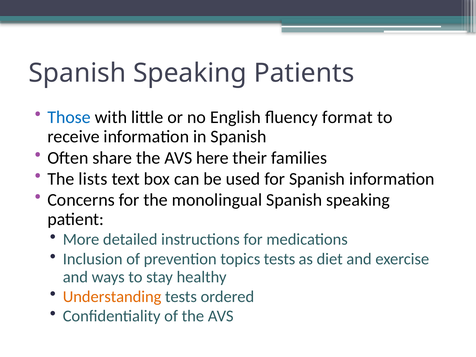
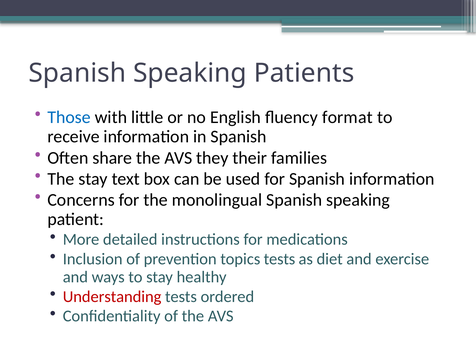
here: here -> they
The lists: lists -> stay
Understanding colour: orange -> red
